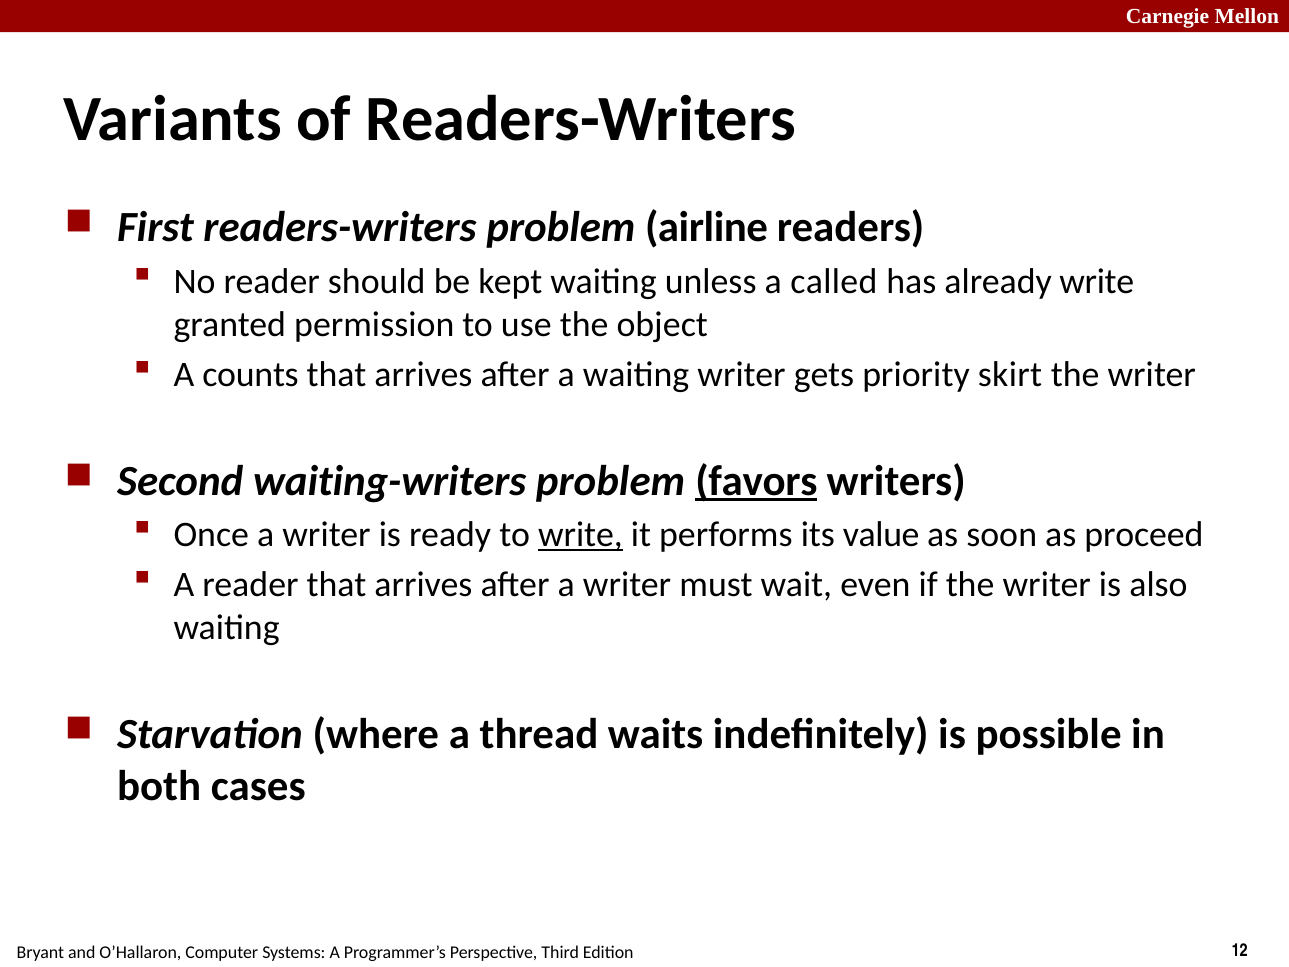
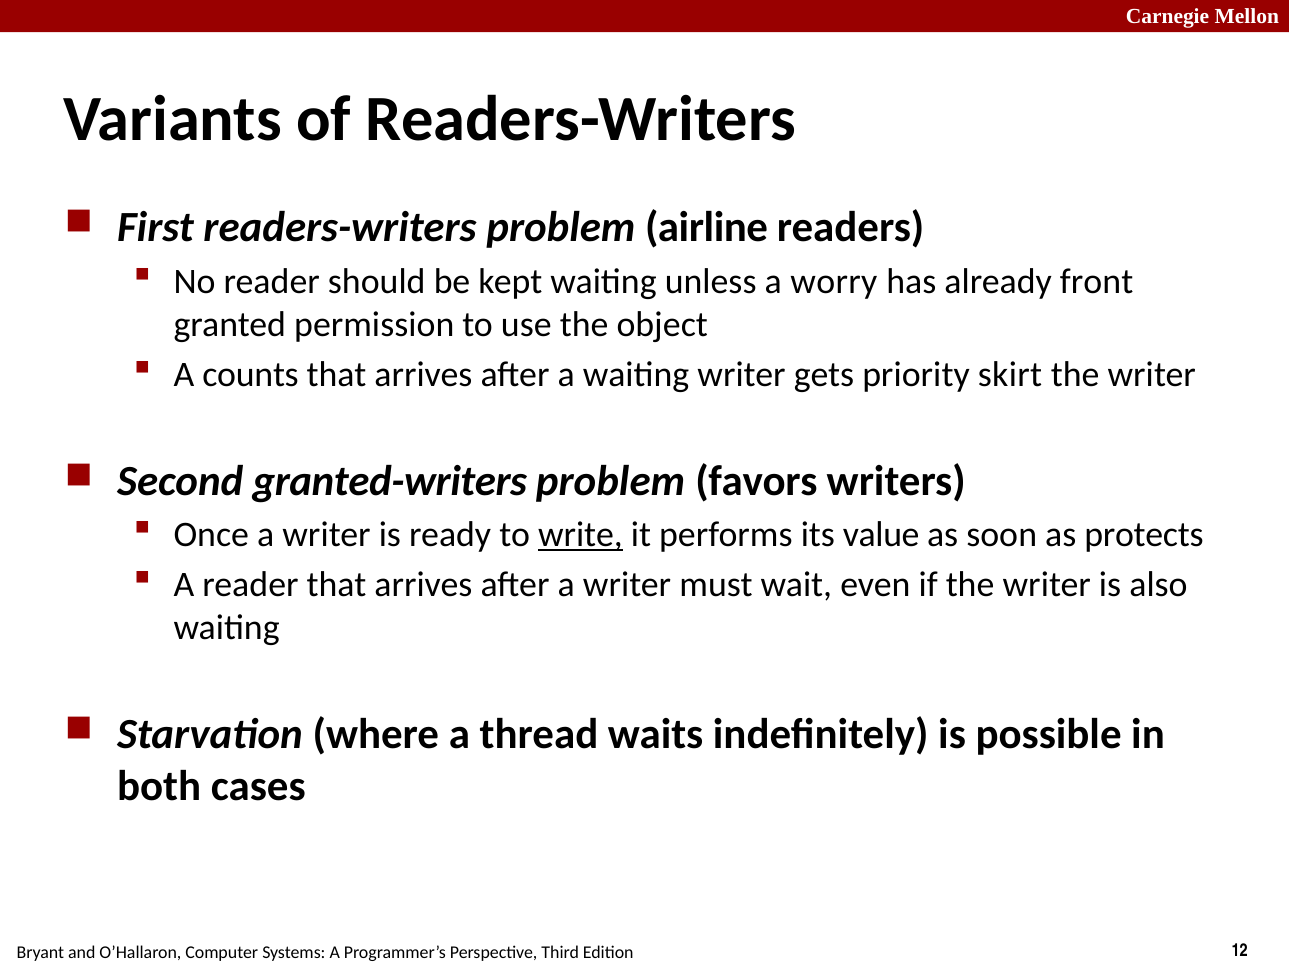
called: called -> worry
already write: write -> front
waiting-writers: waiting-writers -> granted-writers
favors underline: present -> none
proceed: proceed -> protects
